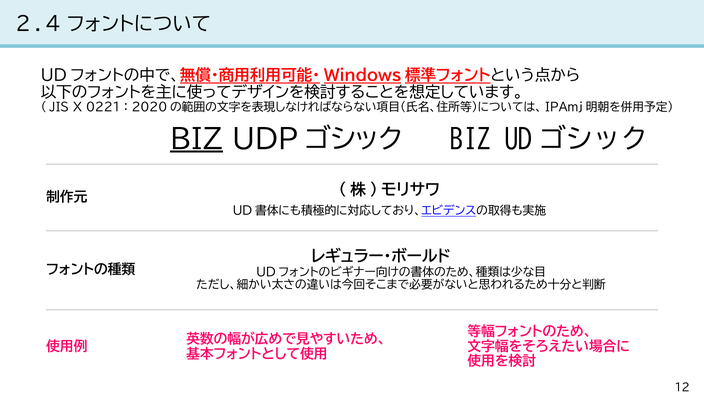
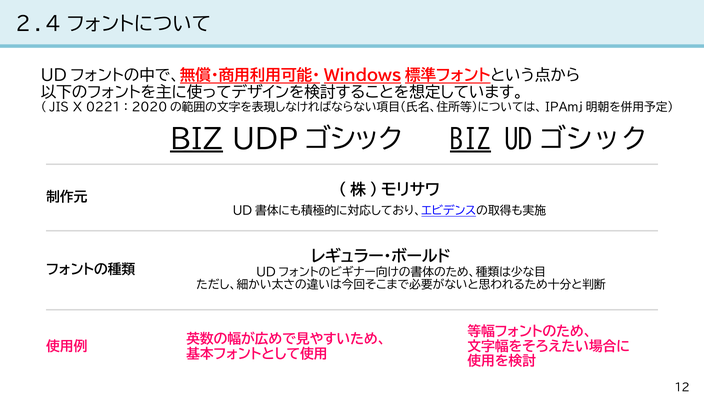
BIZ at (470, 140) underline: none -> present
